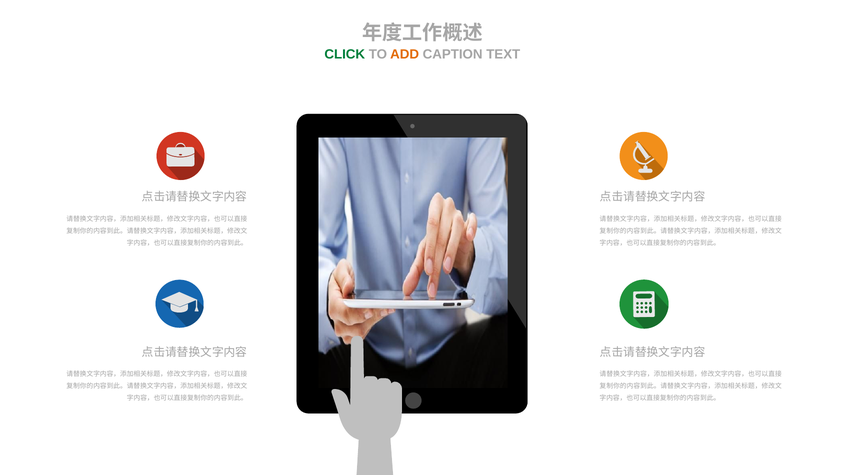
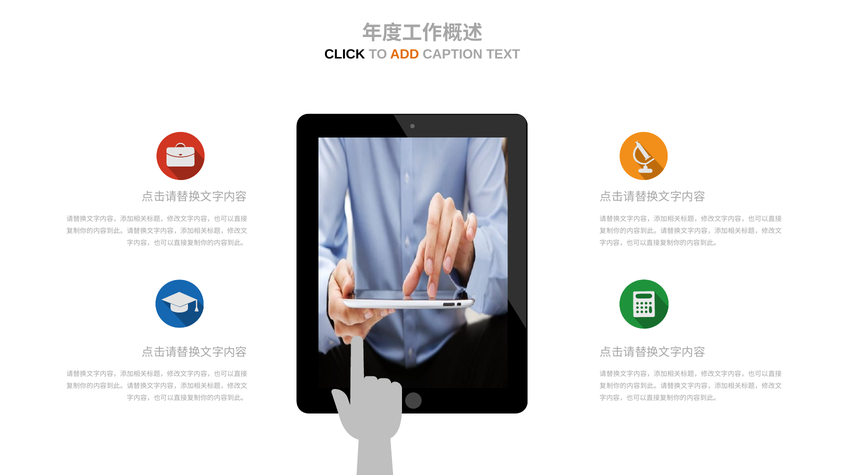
CLICK colour: green -> black
